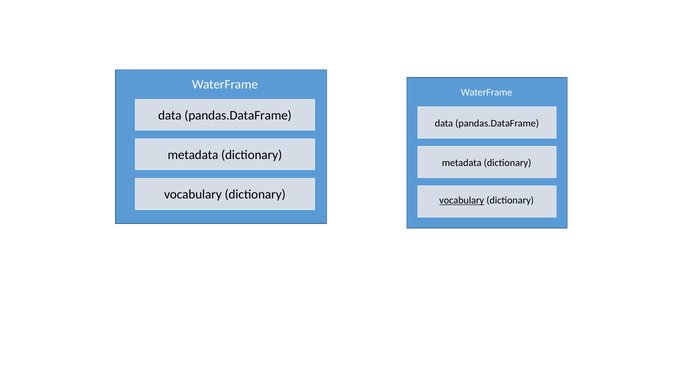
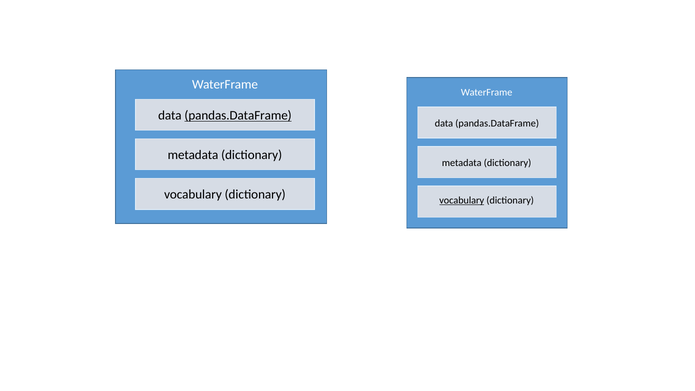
pandas.DataFrame at (238, 116) underline: none -> present
